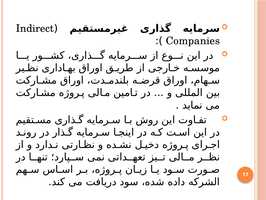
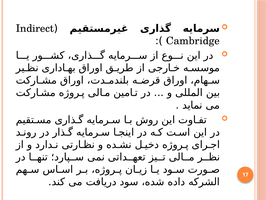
Companies: Companies -> Cambridge
